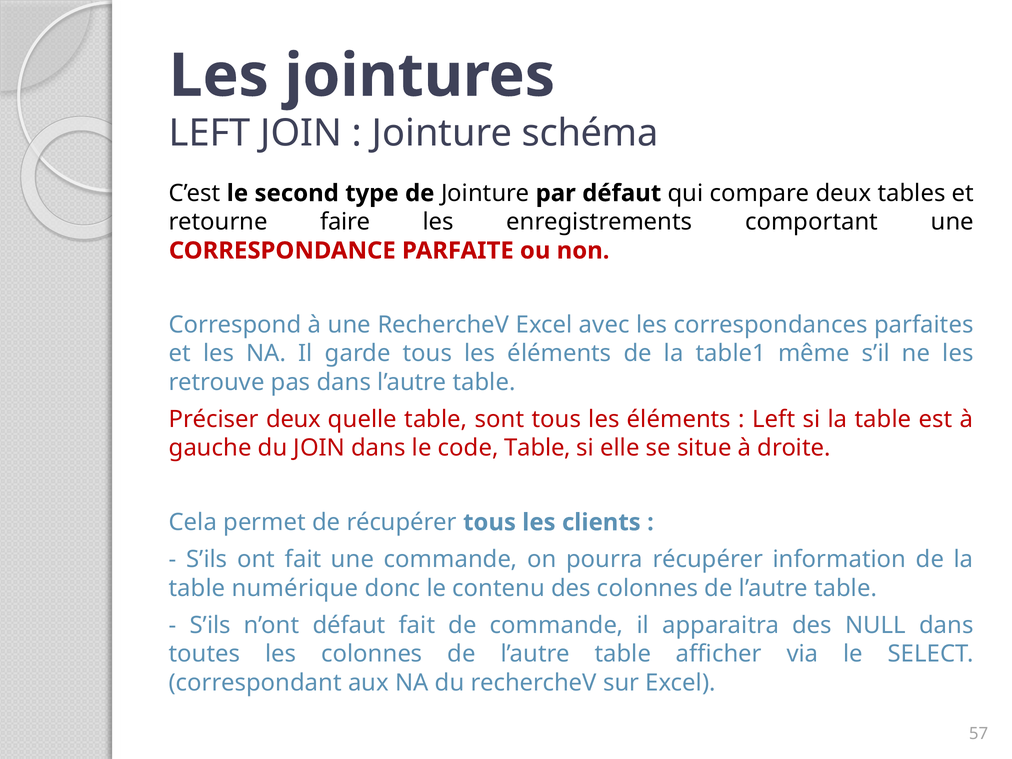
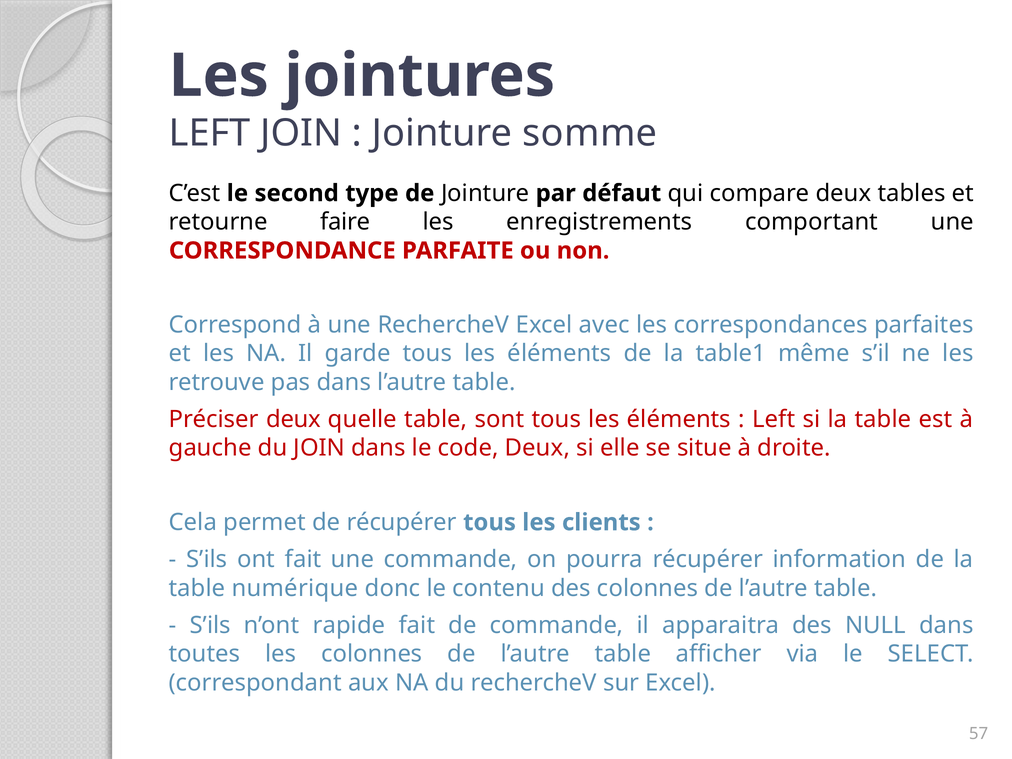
schéma: schéma -> somme
code Table: Table -> Deux
n’ont défaut: défaut -> rapide
